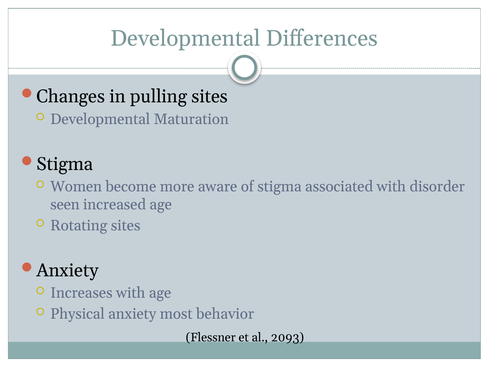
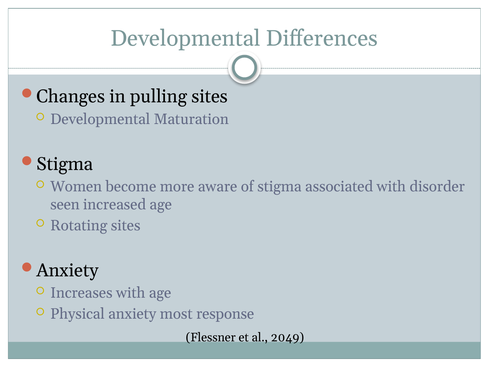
behavior: behavior -> response
2093: 2093 -> 2049
